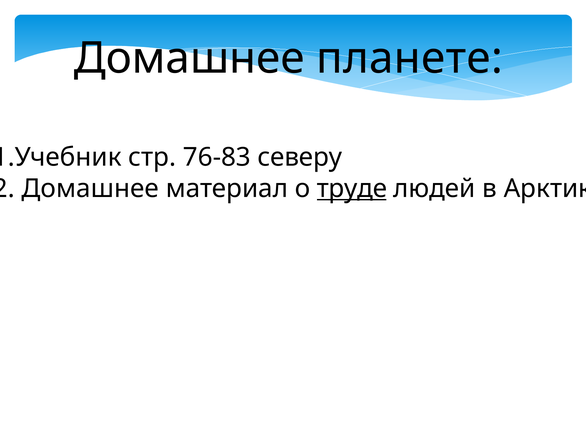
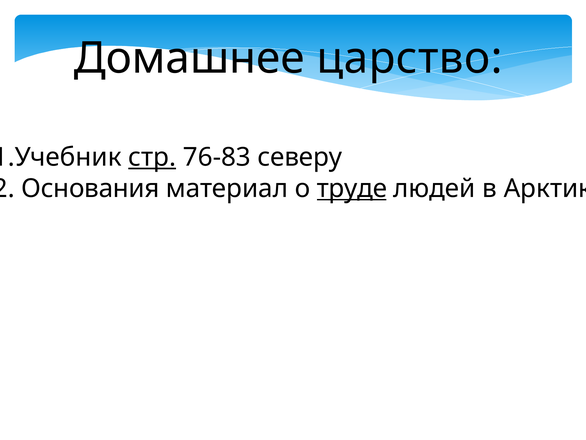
планете: планете -> царство
стр underline: none -> present
Домашнее at (90, 188): Домашнее -> Основания
